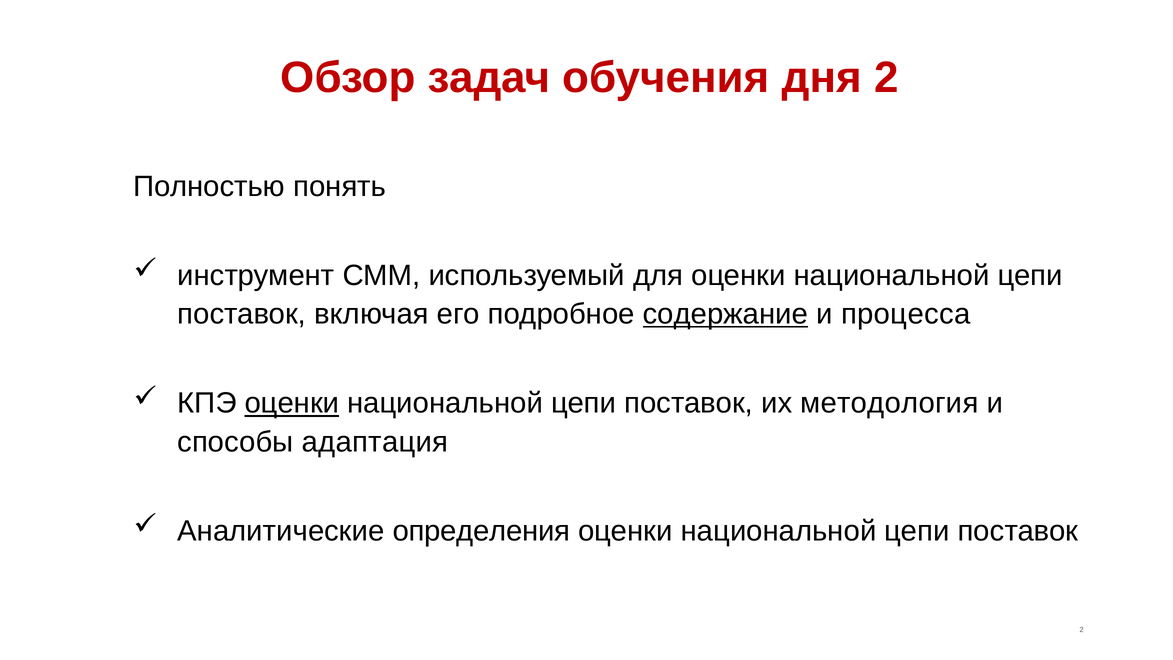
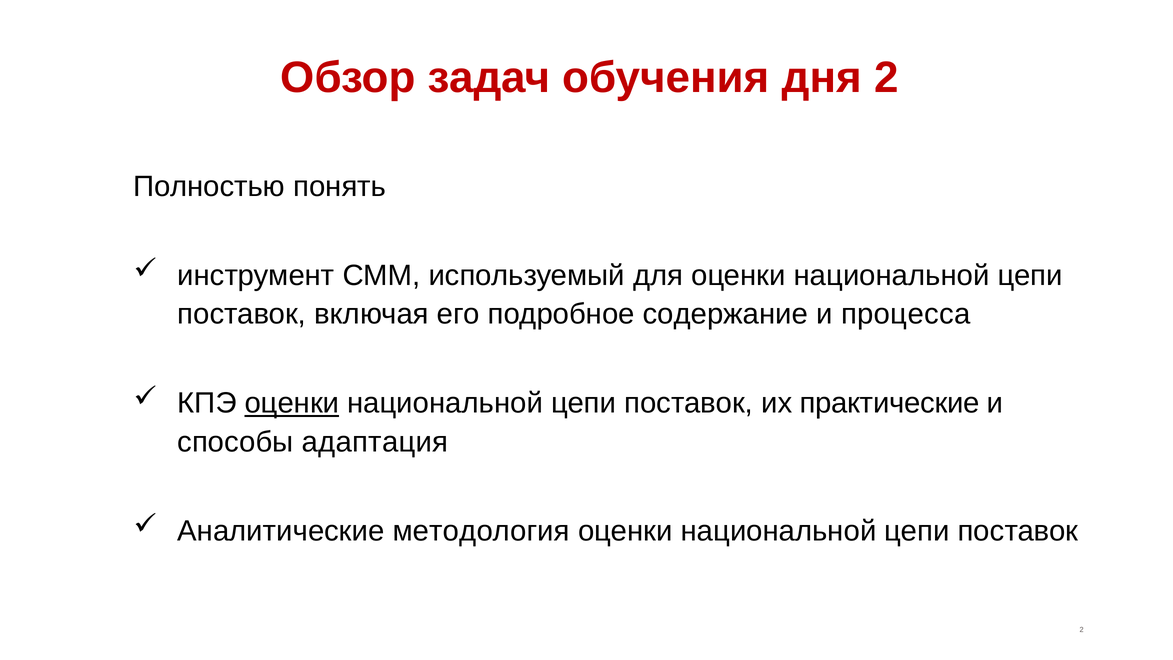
содержание underline: present -> none
методология: методология -> практические
определения: определения -> методология
